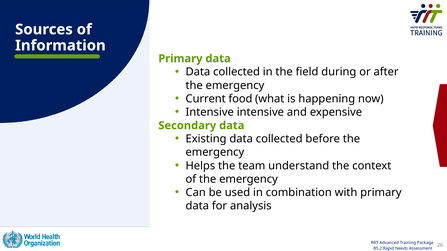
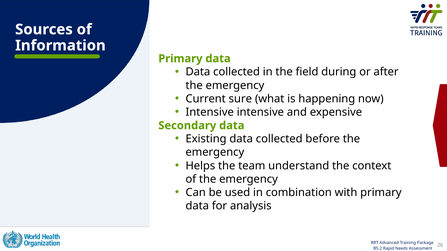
food: food -> sure
